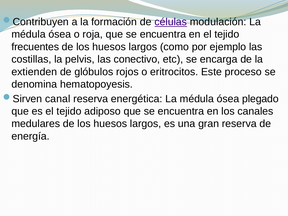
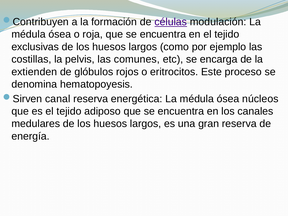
frecuentes: frecuentes -> exclusivas
conectivo: conectivo -> comunes
plegado: plegado -> núcleos
